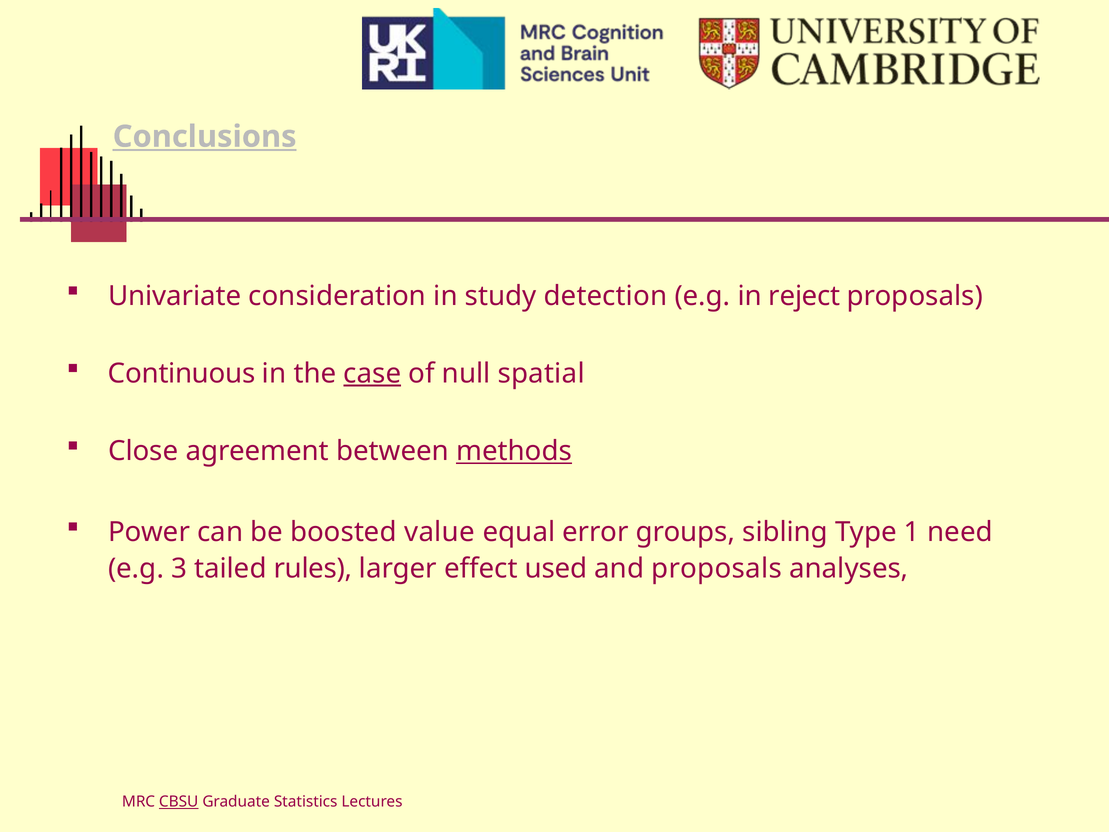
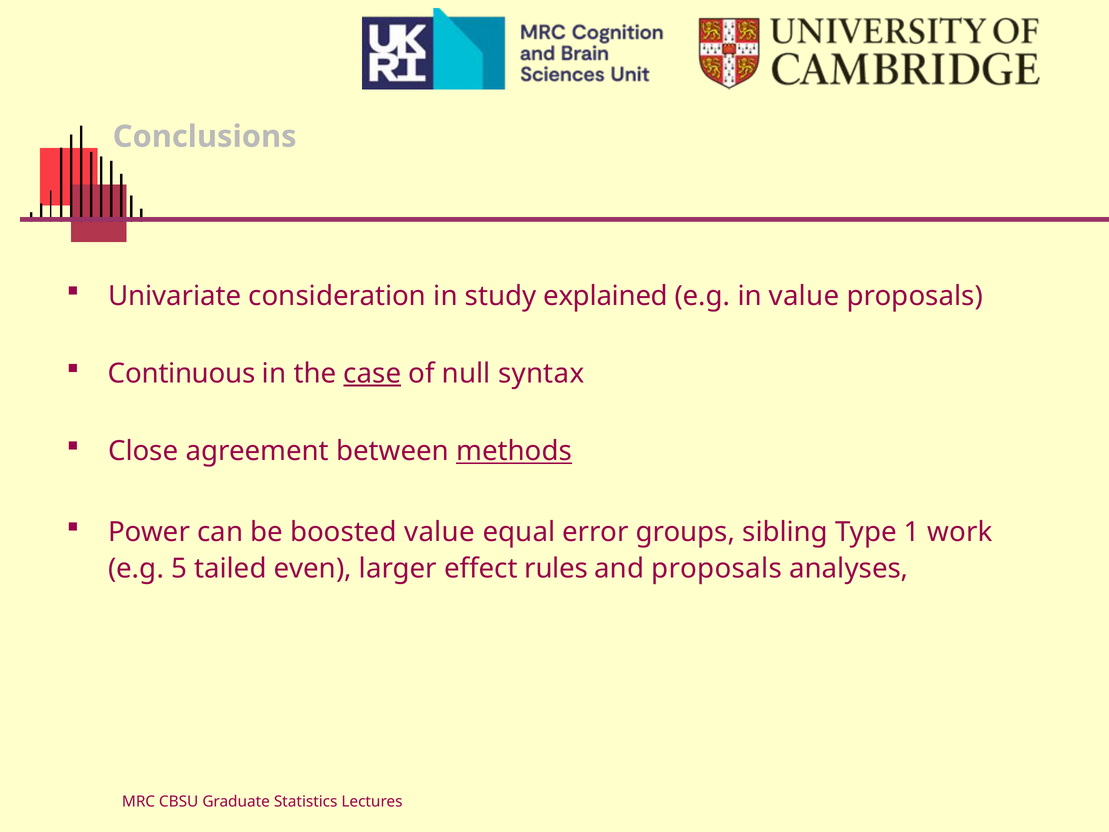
Conclusions underline: present -> none
detection: detection -> explained
in reject: reject -> value
spatial: spatial -> syntax
need: need -> work
3: 3 -> 5
rules: rules -> even
used: used -> rules
CBSU underline: present -> none
